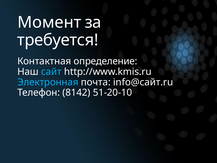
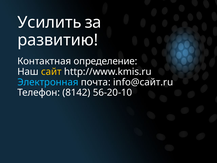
Момент: Момент -> Усилить
требуется: требуется -> развитию
сайт colour: light blue -> yellow
51-20-10: 51-20-10 -> 56-20-10
